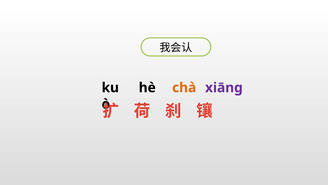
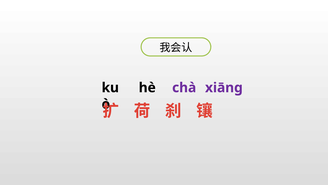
chà colour: orange -> purple
